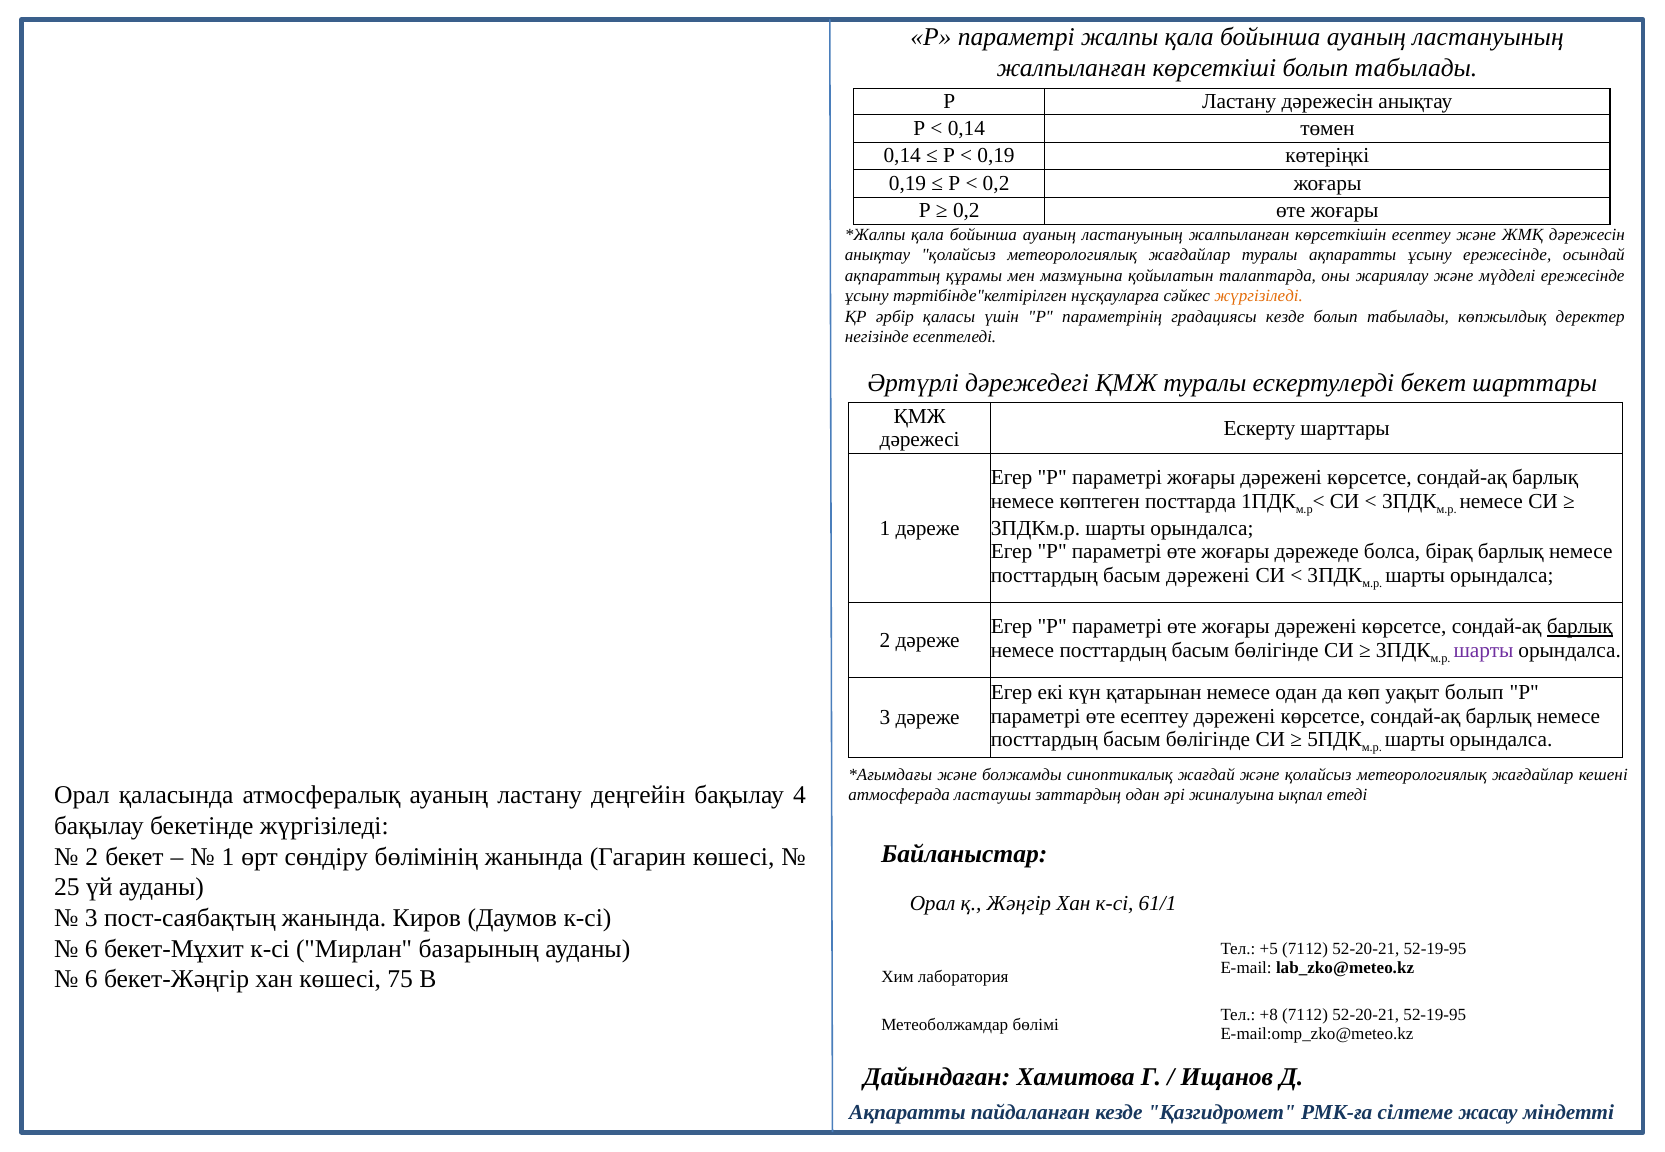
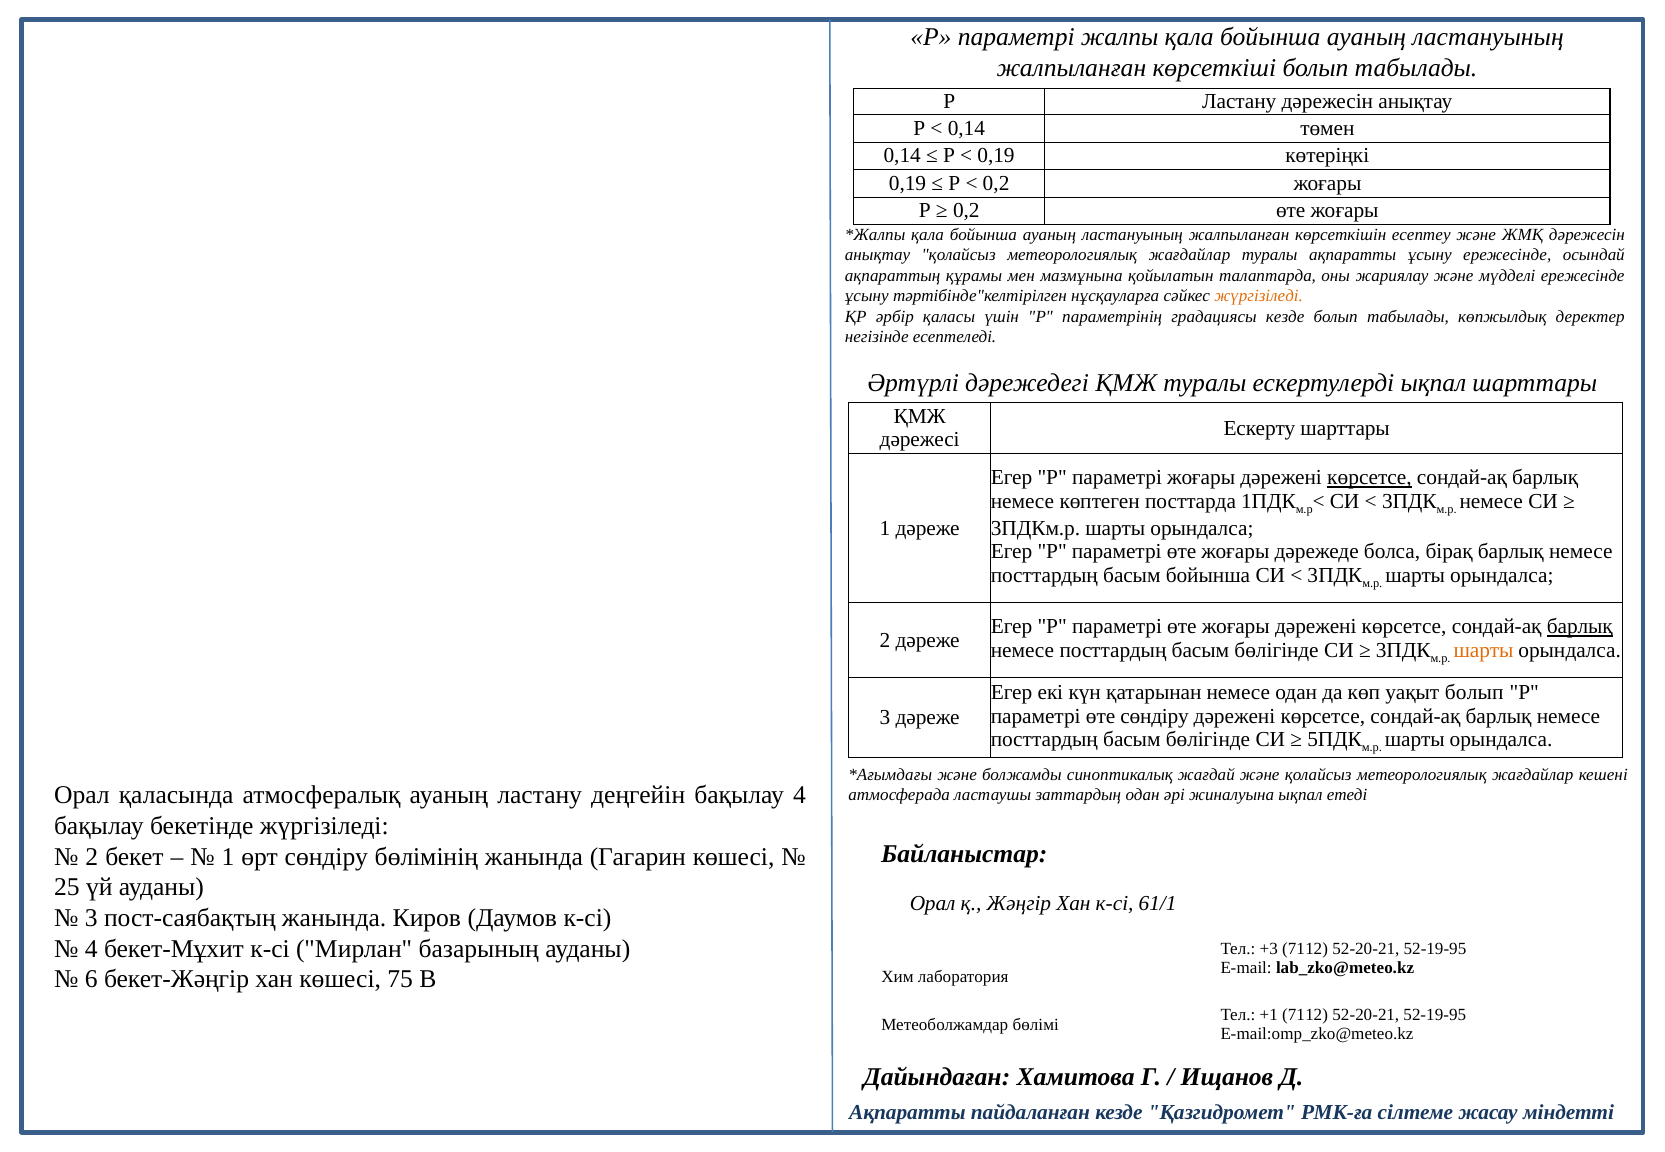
ескертулерді бекет: бекет -> ықпал
көрсетсе at (1369, 478) underline: none -> present
басым дәрежені: дәрежені -> бойынша
шарты at (1483, 651) colour: purple -> orange
өте есептеу: есептеу -> сөндіру
6 at (91, 949): 6 -> 4
+5: +5 -> +3
+8: +8 -> +1
